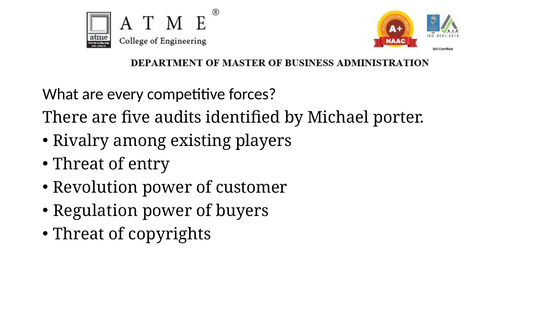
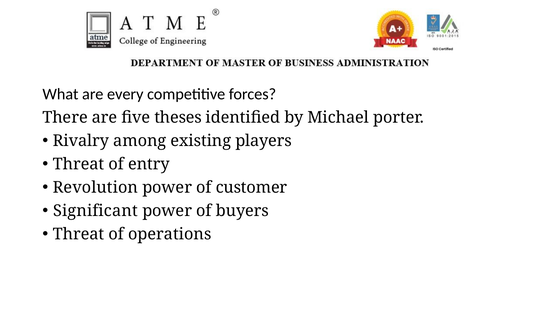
audits: audits -> theses
Regulation: Regulation -> Significant
copyrights: copyrights -> operations
